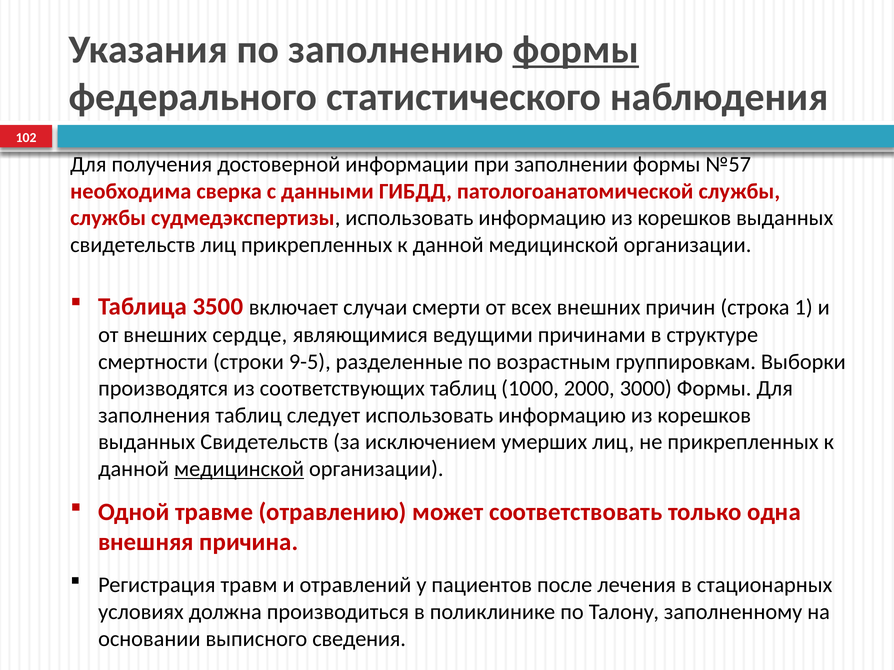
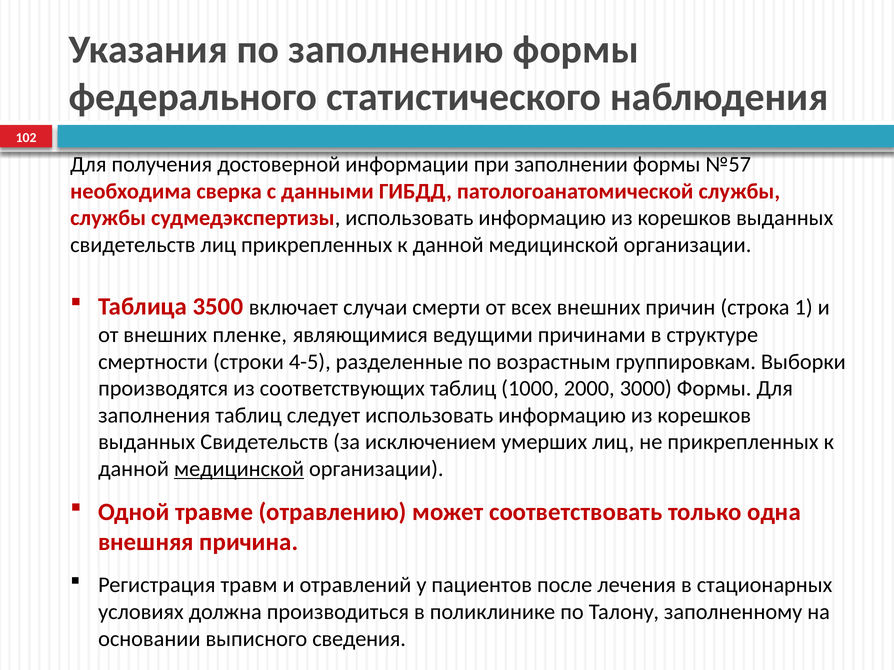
формы at (576, 50) underline: present -> none
сердце: сердце -> пленке
9-5: 9-5 -> 4-5
